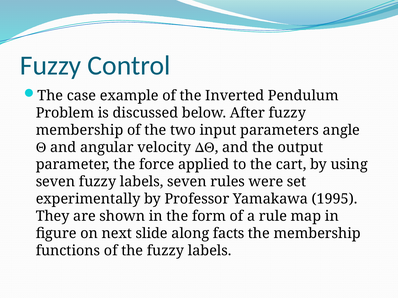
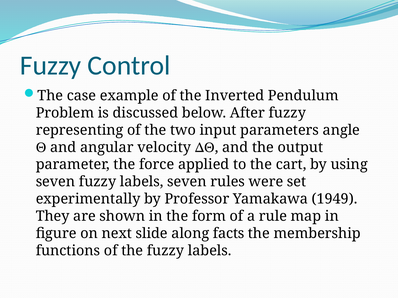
membership at (80, 130): membership -> representing
1995: 1995 -> 1949
